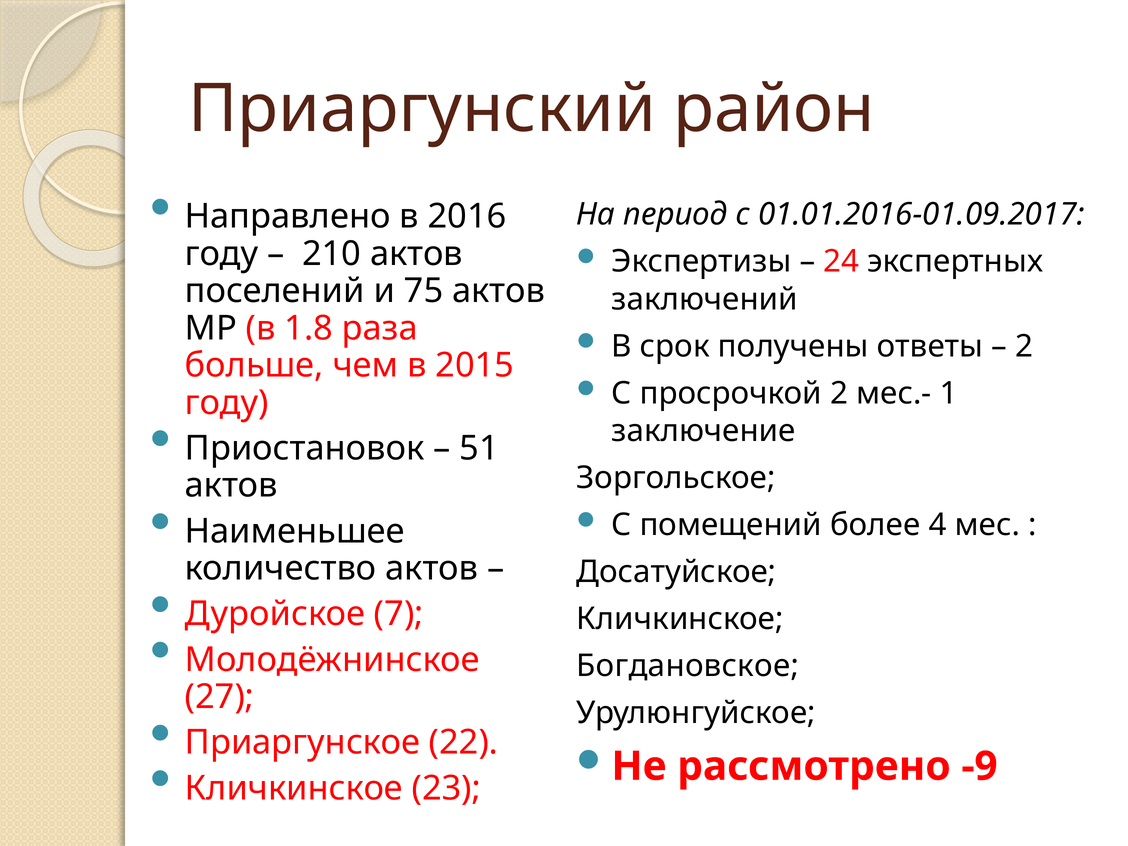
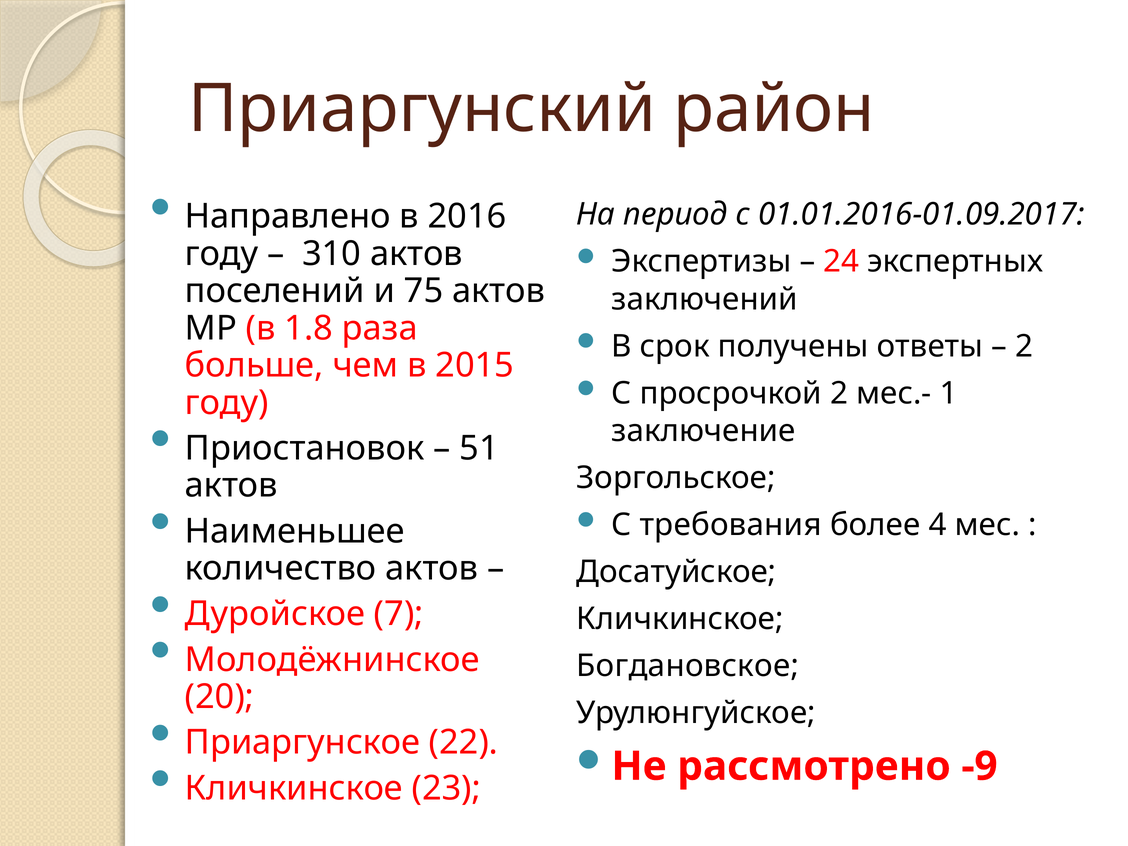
210: 210 -> 310
помещений: помещений -> требования
27: 27 -> 20
